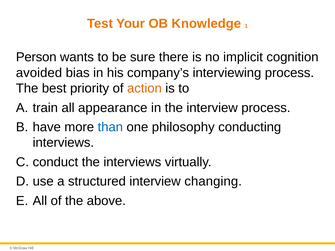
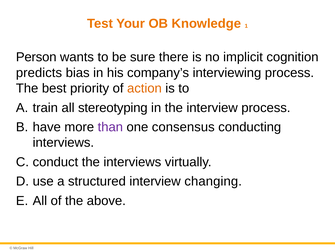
avoided: avoided -> predicts
appearance: appearance -> stereotyping
than colour: blue -> purple
philosophy: philosophy -> consensus
